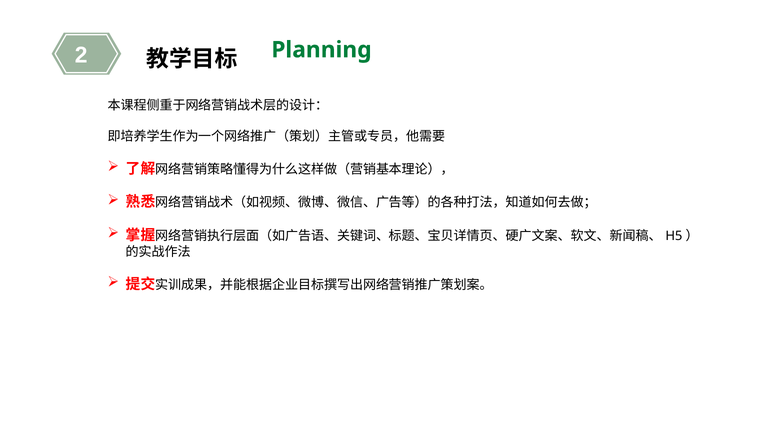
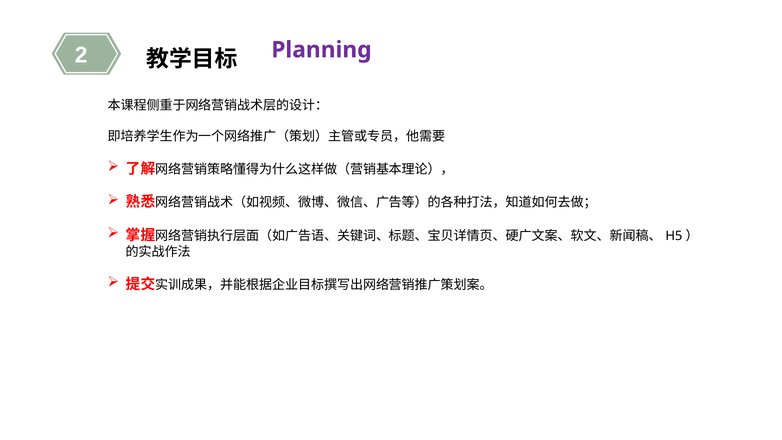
Planning colour: green -> purple
